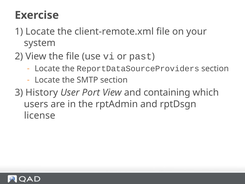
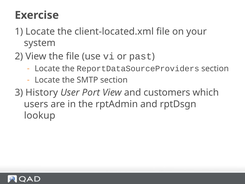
client-remote.xml: client-remote.xml -> client-located.xml
containing: containing -> customers
license: license -> lookup
